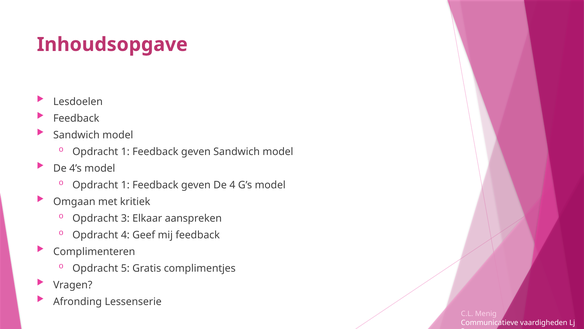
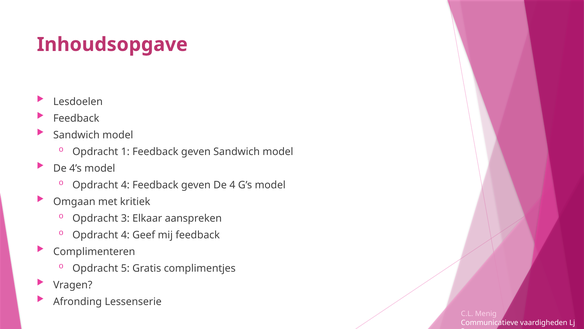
1 at (125, 185): 1 -> 4
